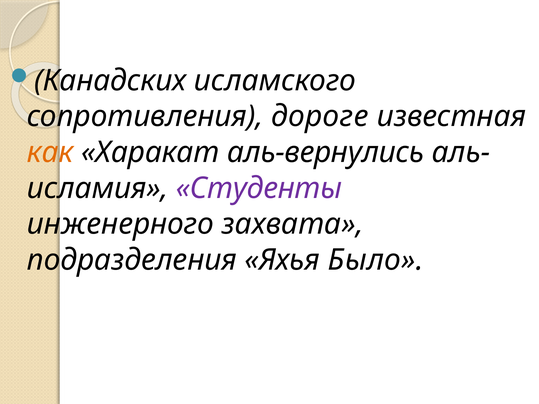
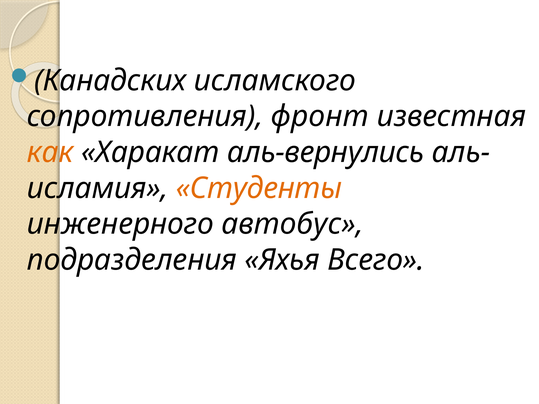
дороге: дороге -> фронт
Студенты colour: purple -> orange
захвата: захвата -> автобус
Было: Было -> Всего
